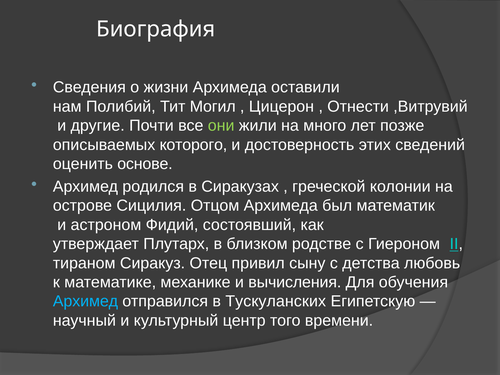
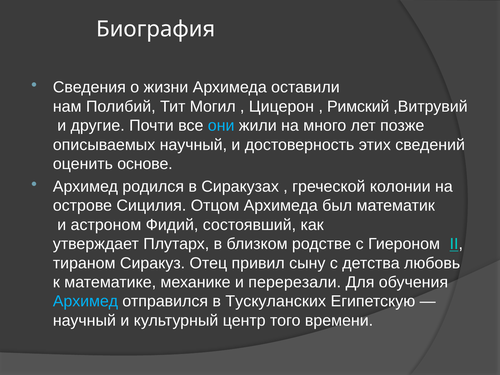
Отнести: Отнести -> Римский
они colour: light green -> light blue
описываемых которого: которого -> научный
вычисления: вычисления -> перерезали
